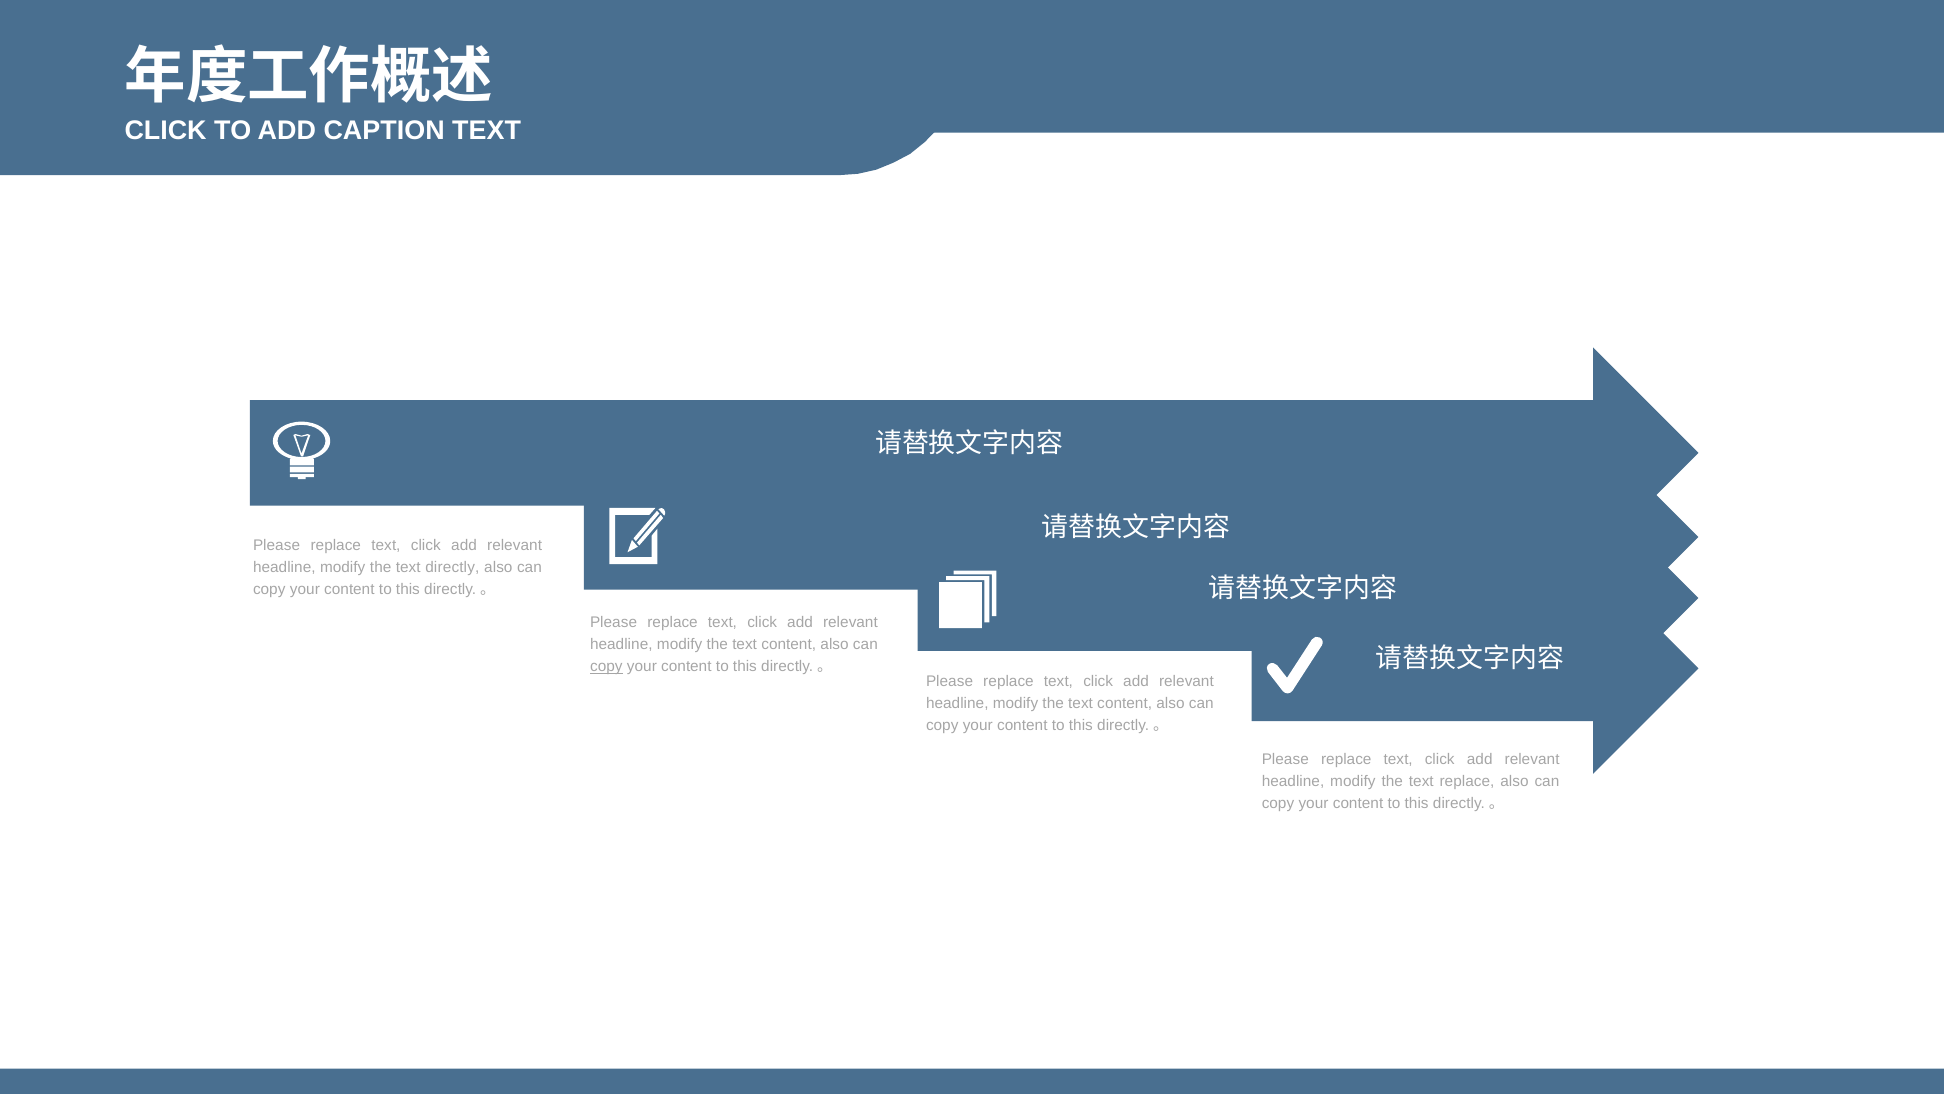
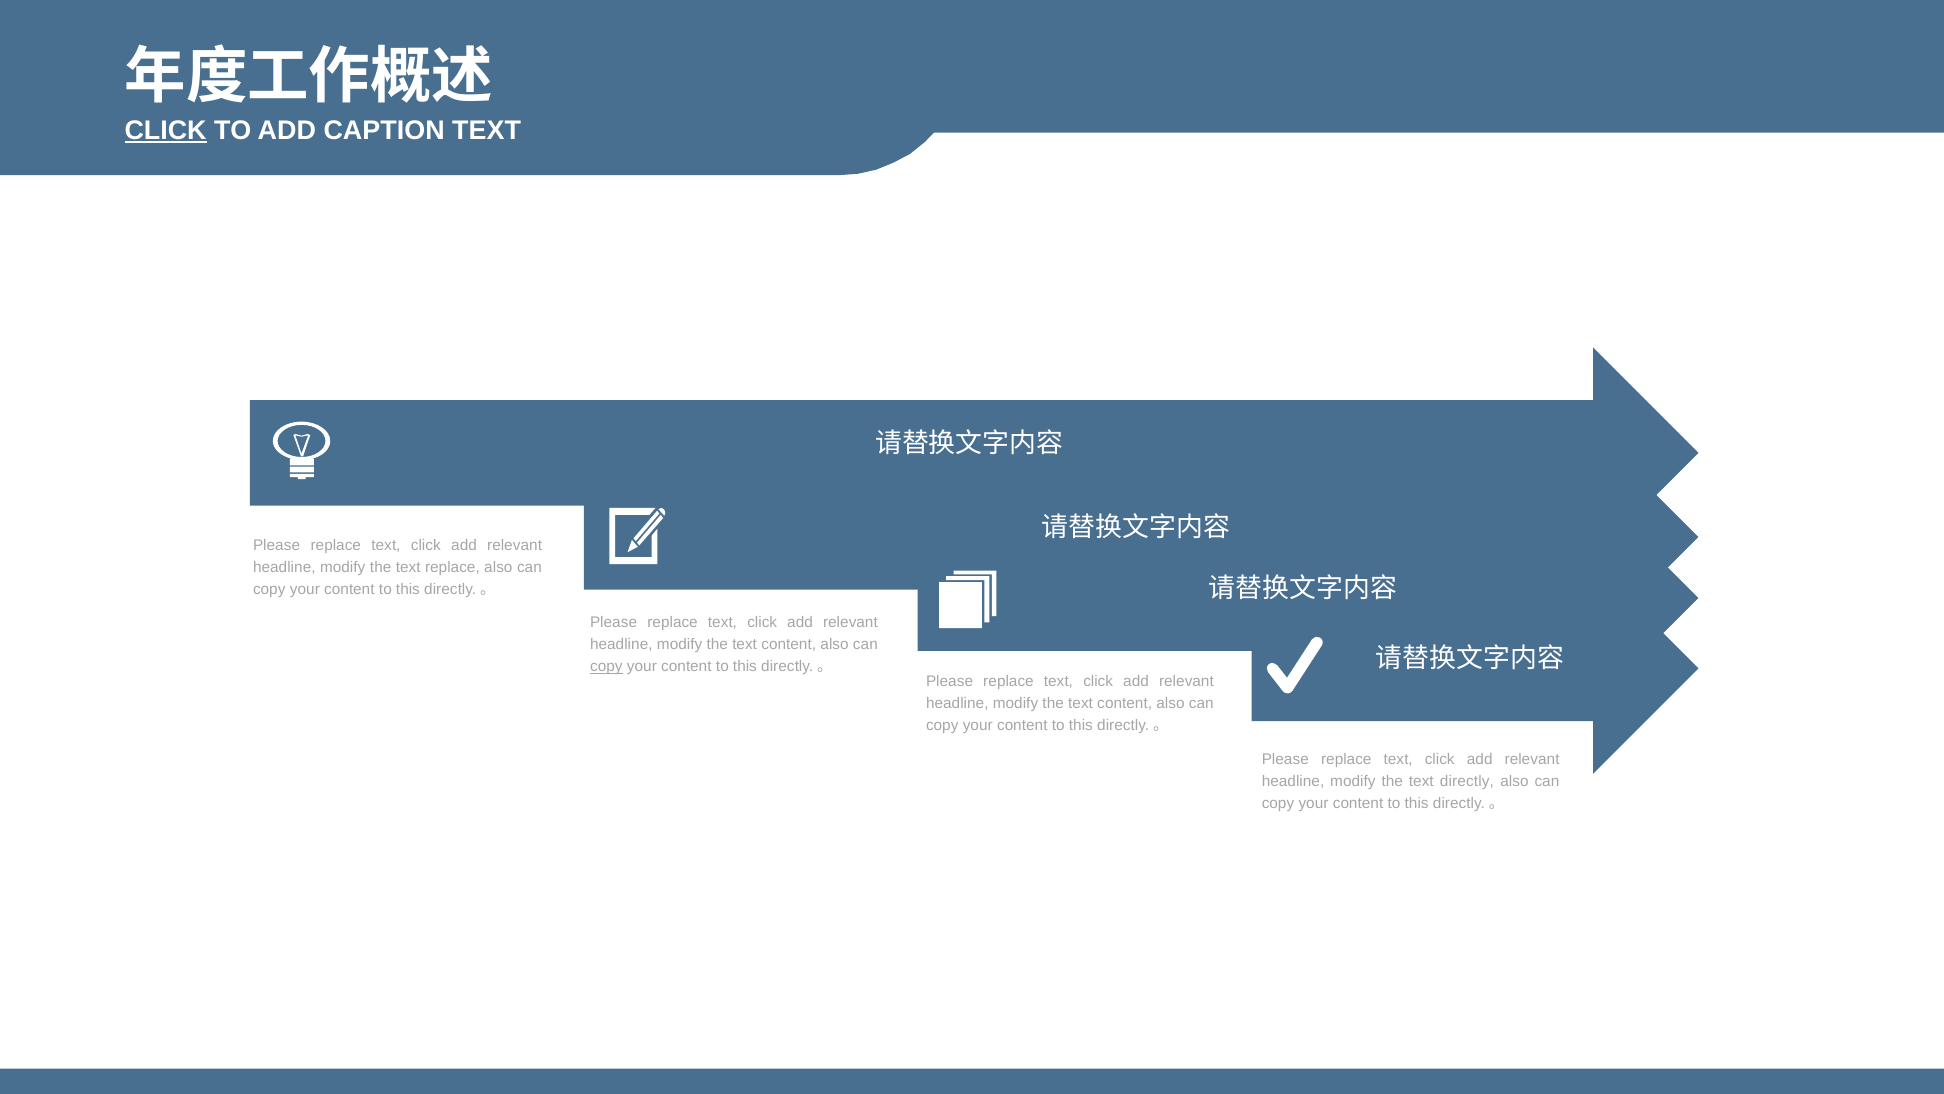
CLICK at (166, 130) underline: none -> present
text directly: directly -> replace
text replace: replace -> directly
